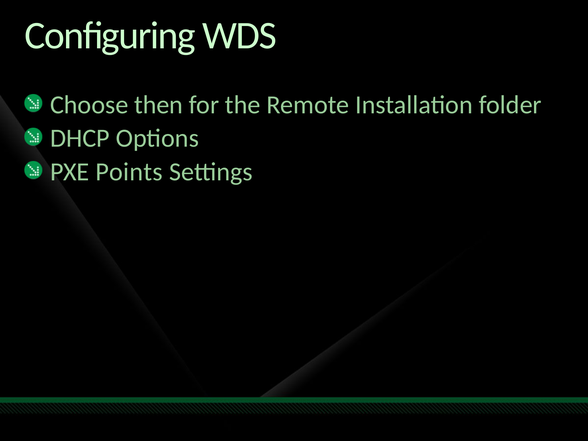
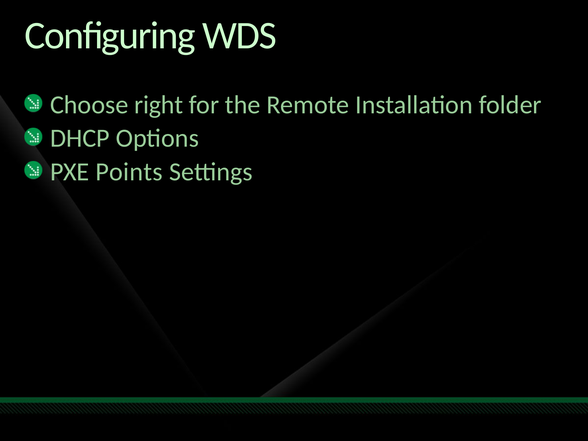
then: then -> right
